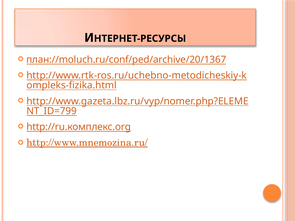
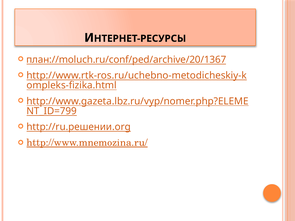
http://ru.комплекс.org: http://ru.комплекс.org -> http://ru.решении.org
